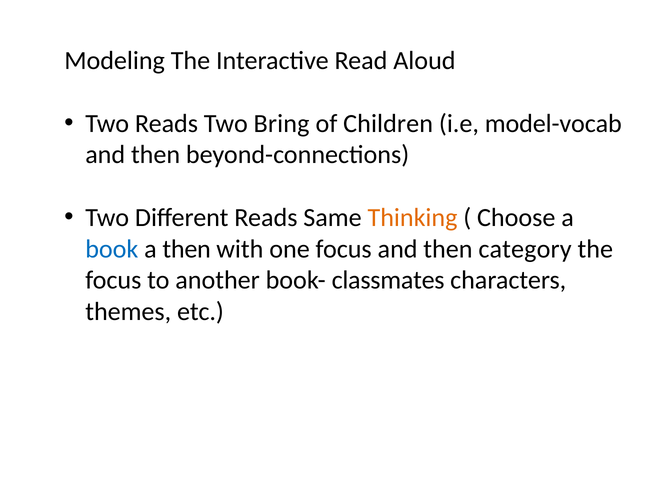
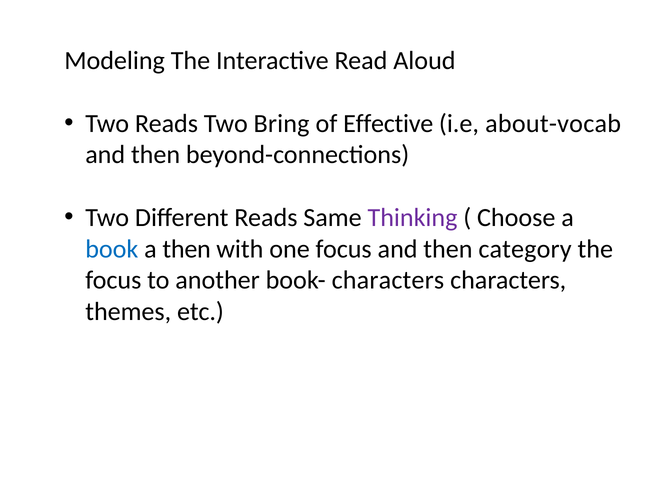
Children: Children -> Effective
model-vocab: model-vocab -> about-vocab
Thinking colour: orange -> purple
book- classmates: classmates -> characters
